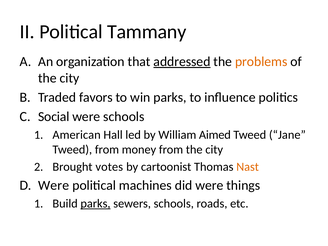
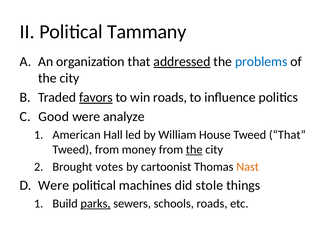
problems colour: orange -> blue
favors underline: none -> present
win parks: parks -> roads
Social: Social -> Good
were schools: schools -> analyze
Aimed: Aimed -> House
Tweed Jane: Jane -> That
the at (194, 150) underline: none -> present
did were: were -> stole
